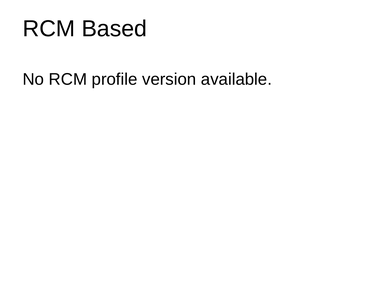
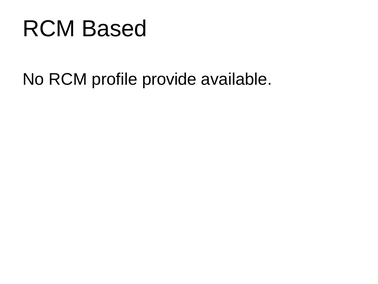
version: version -> provide
